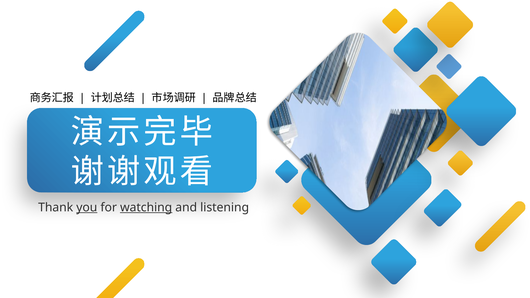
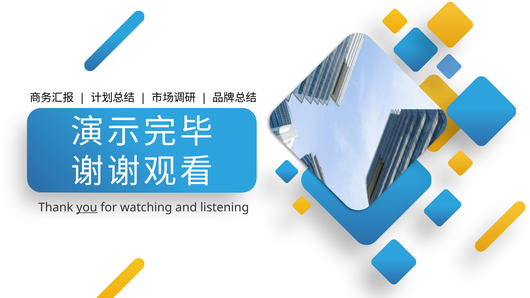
watching underline: present -> none
